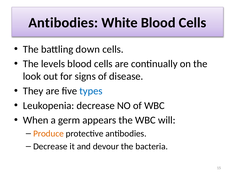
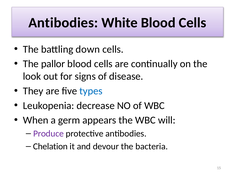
levels: levels -> pallor
Produce colour: orange -> purple
Decrease at (50, 147): Decrease -> Chelation
